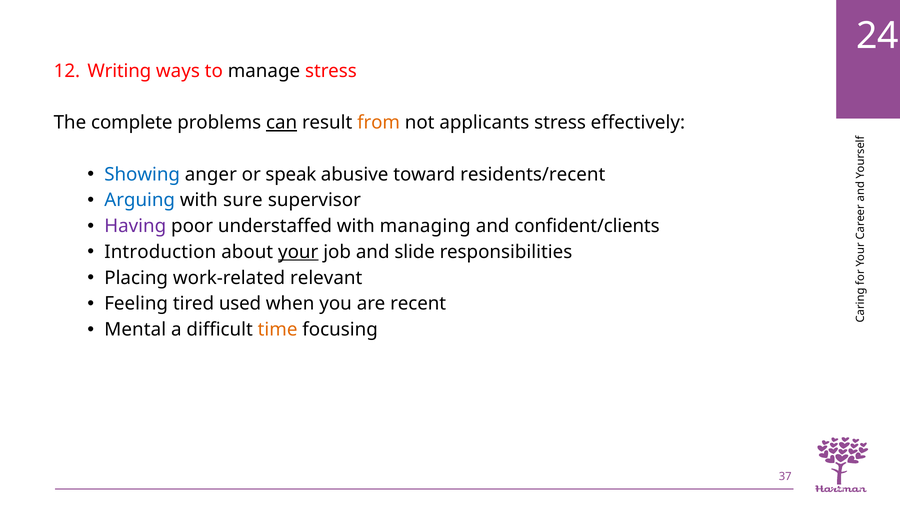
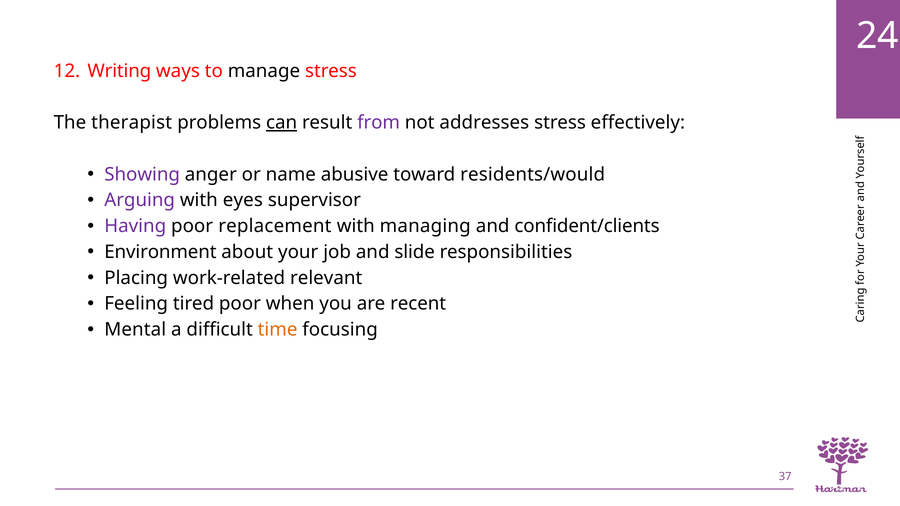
complete: complete -> therapist
from colour: orange -> purple
applicants: applicants -> addresses
Showing colour: blue -> purple
speak: speak -> name
residents/recent: residents/recent -> residents/would
Arguing colour: blue -> purple
sure: sure -> eyes
understaffed: understaffed -> replacement
Introduction: Introduction -> Environment
your underline: present -> none
tired used: used -> poor
